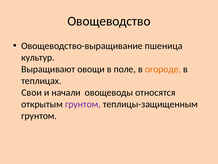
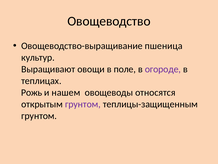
огороде colour: orange -> purple
Свои: Свои -> Рожь
начали: начали -> нашем
